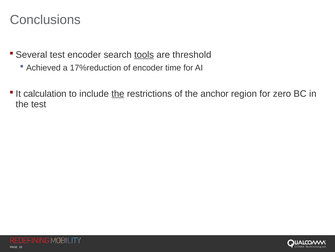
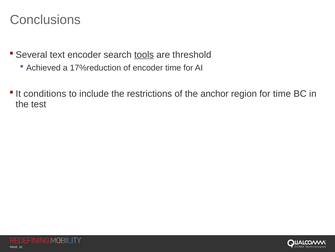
test at (57, 55): test -> text
calculation: calculation -> conditions
the at (118, 93) underline: present -> none
for zero: zero -> time
